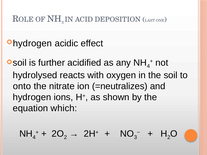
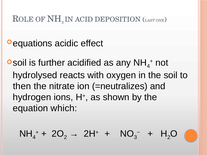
hydrogen at (32, 43): hydrogen -> equations
onto: onto -> then
